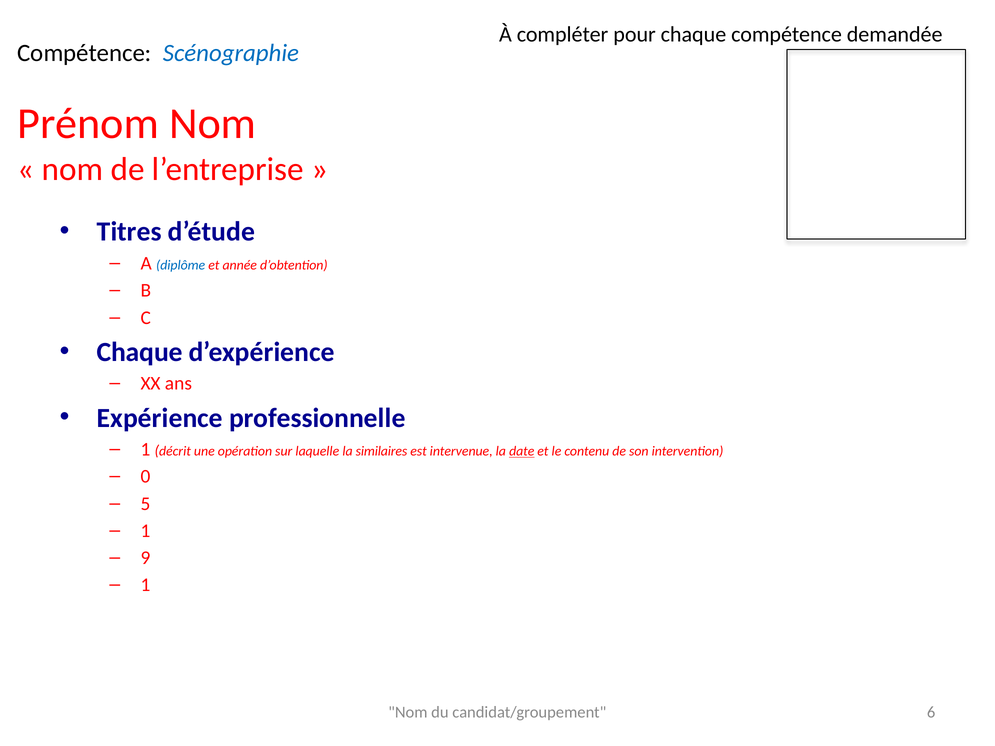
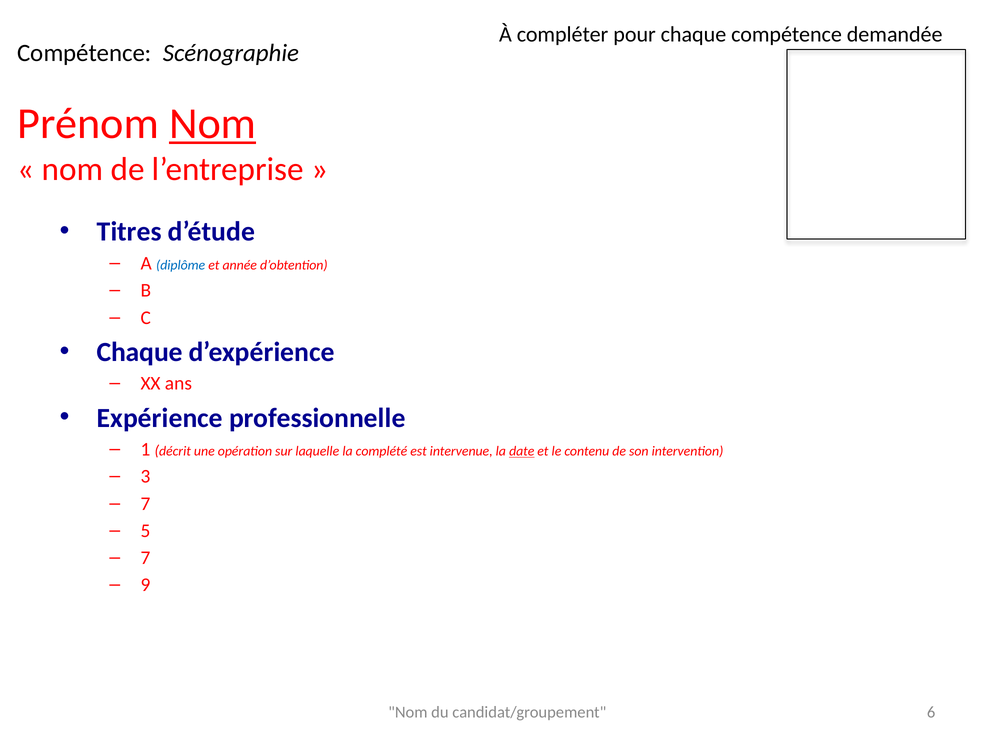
Scénographie colour: blue -> black
Nom at (213, 124) underline: none -> present
similaires: similaires -> complété
0: 0 -> 3
5 at (145, 504): 5 -> 7
1 at (145, 531): 1 -> 5
9 at (145, 558): 9 -> 7
1 at (145, 585): 1 -> 9
